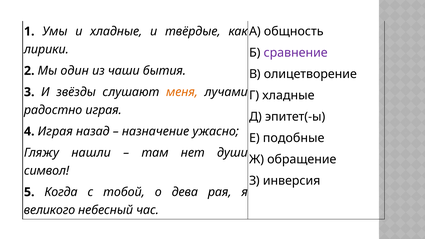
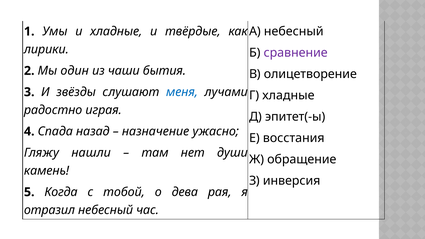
А общность: общность -> небесный
меня colour: orange -> blue
4 Играя: Играя -> Спада
подобные: подобные -> восстания
символ: символ -> камень
великого: великого -> отразил
